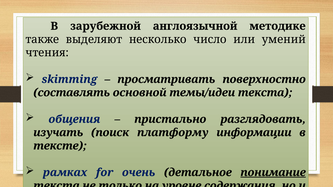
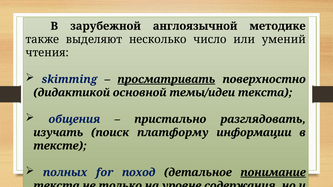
просматривать underline: none -> present
составлять: составлять -> дидактикой
рaмках: рaмках -> полных
очень: очень -> поход
